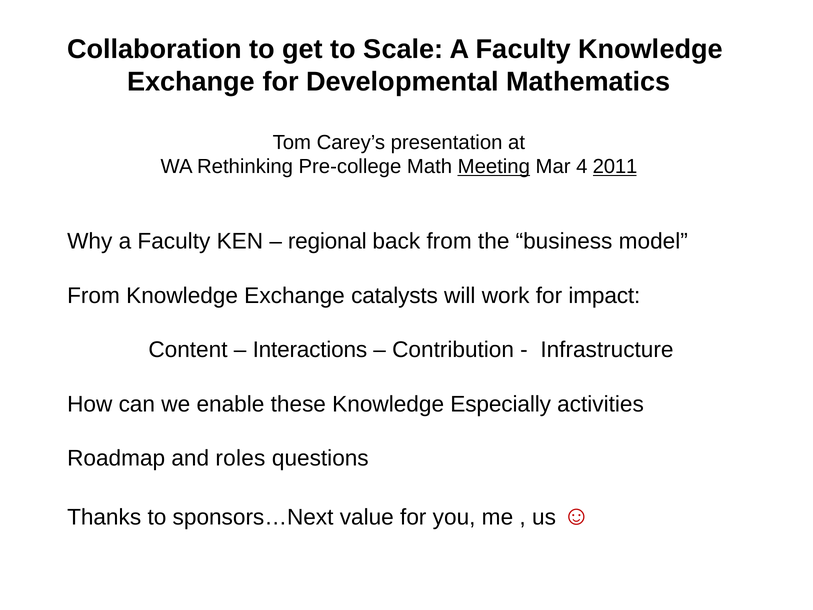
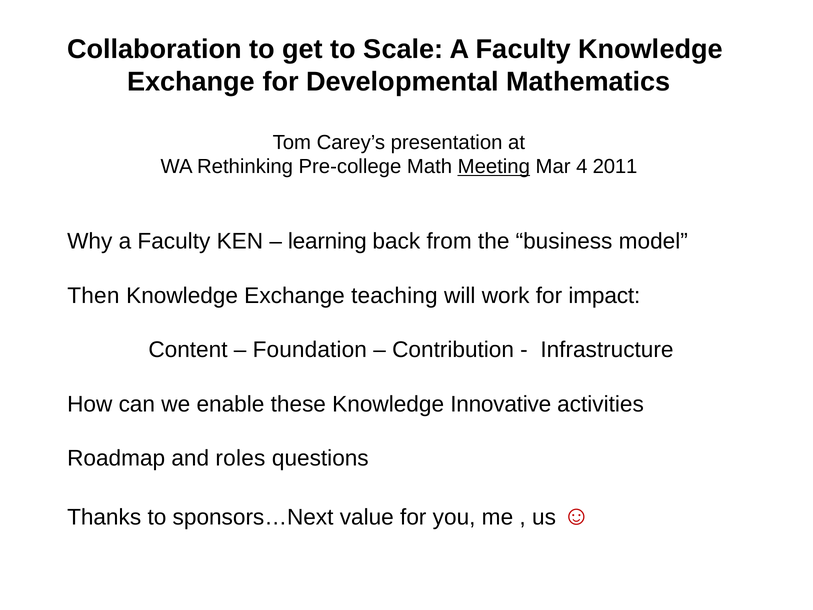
2011 underline: present -> none
regional: regional -> learning
From at (94, 296): From -> Then
catalysts: catalysts -> teaching
Interactions: Interactions -> Foundation
Especially: Especially -> Innovative
